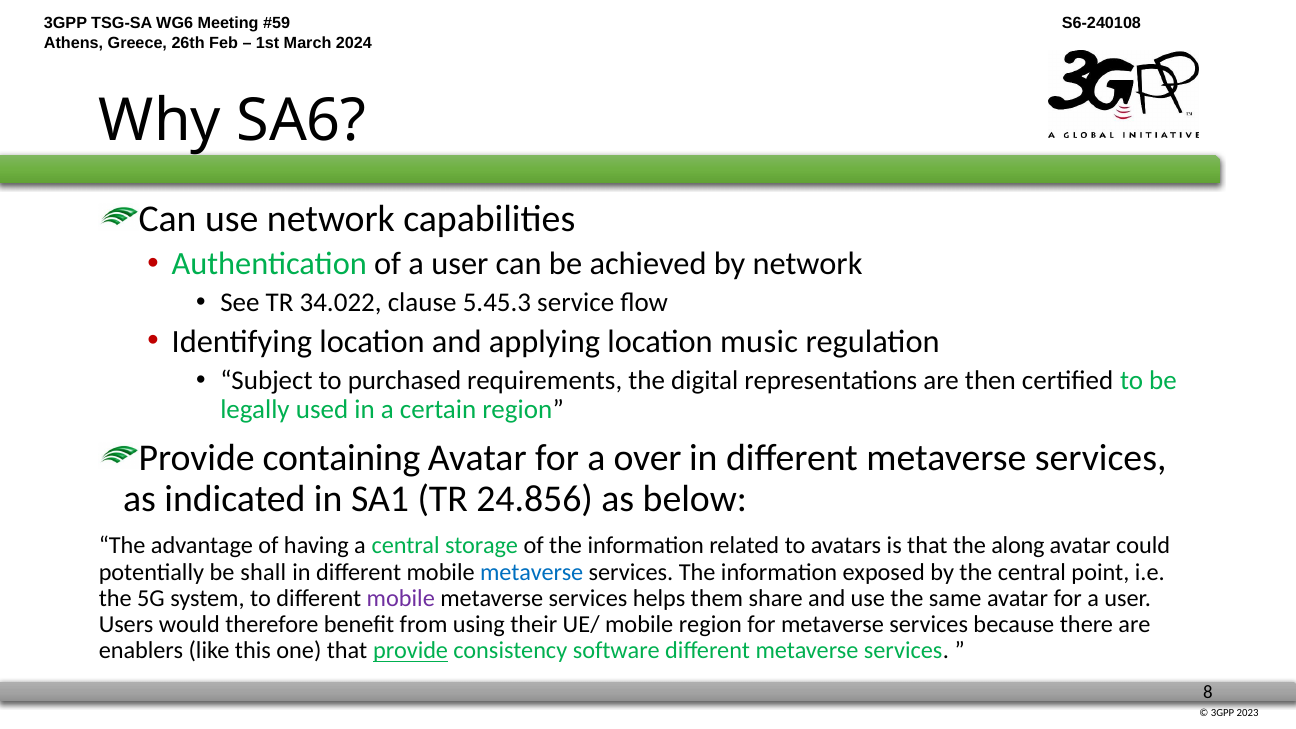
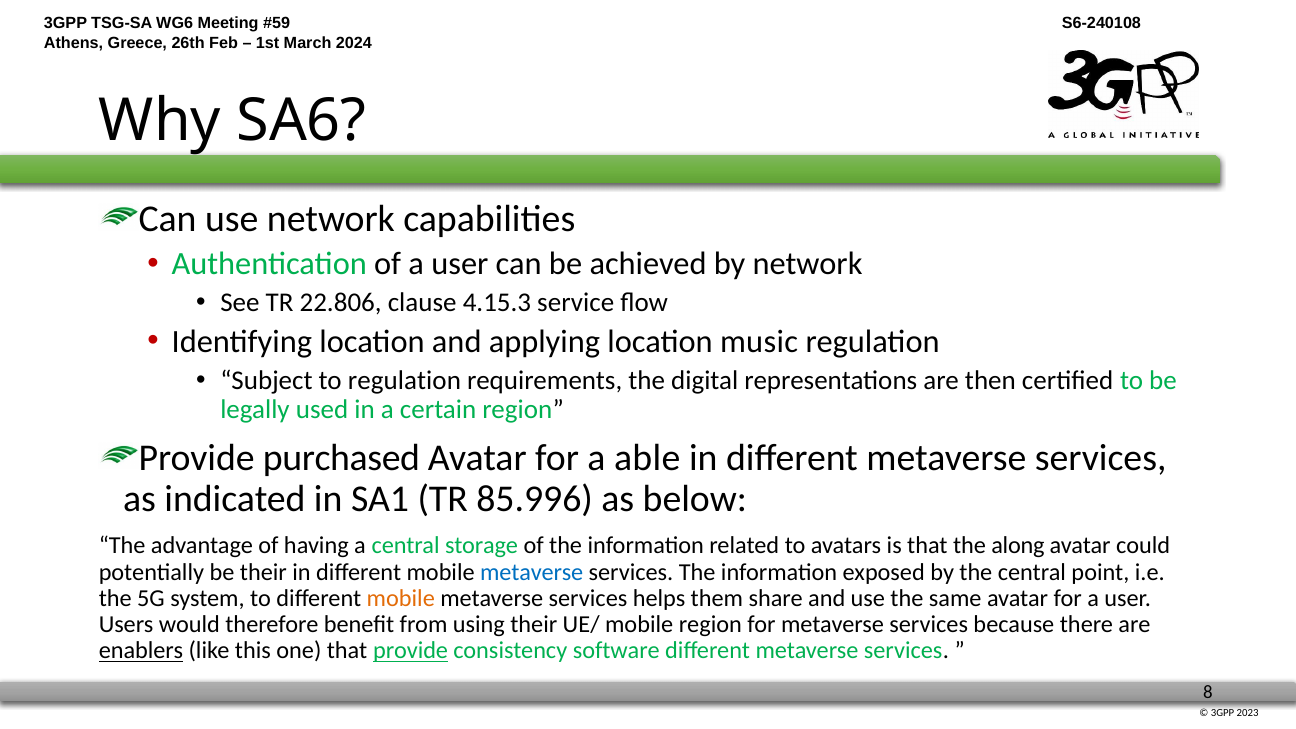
34.022: 34.022 -> 22.806
5.45.3: 5.45.3 -> 4.15.3
to purchased: purchased -> regulation
containing: containing -> purchased
over: over -> able
24.856: 24.856 -> 85.996
be shall: shall -> their
mobile at (401, 598) colour: purple -> orange
enablers underline: none -> present
